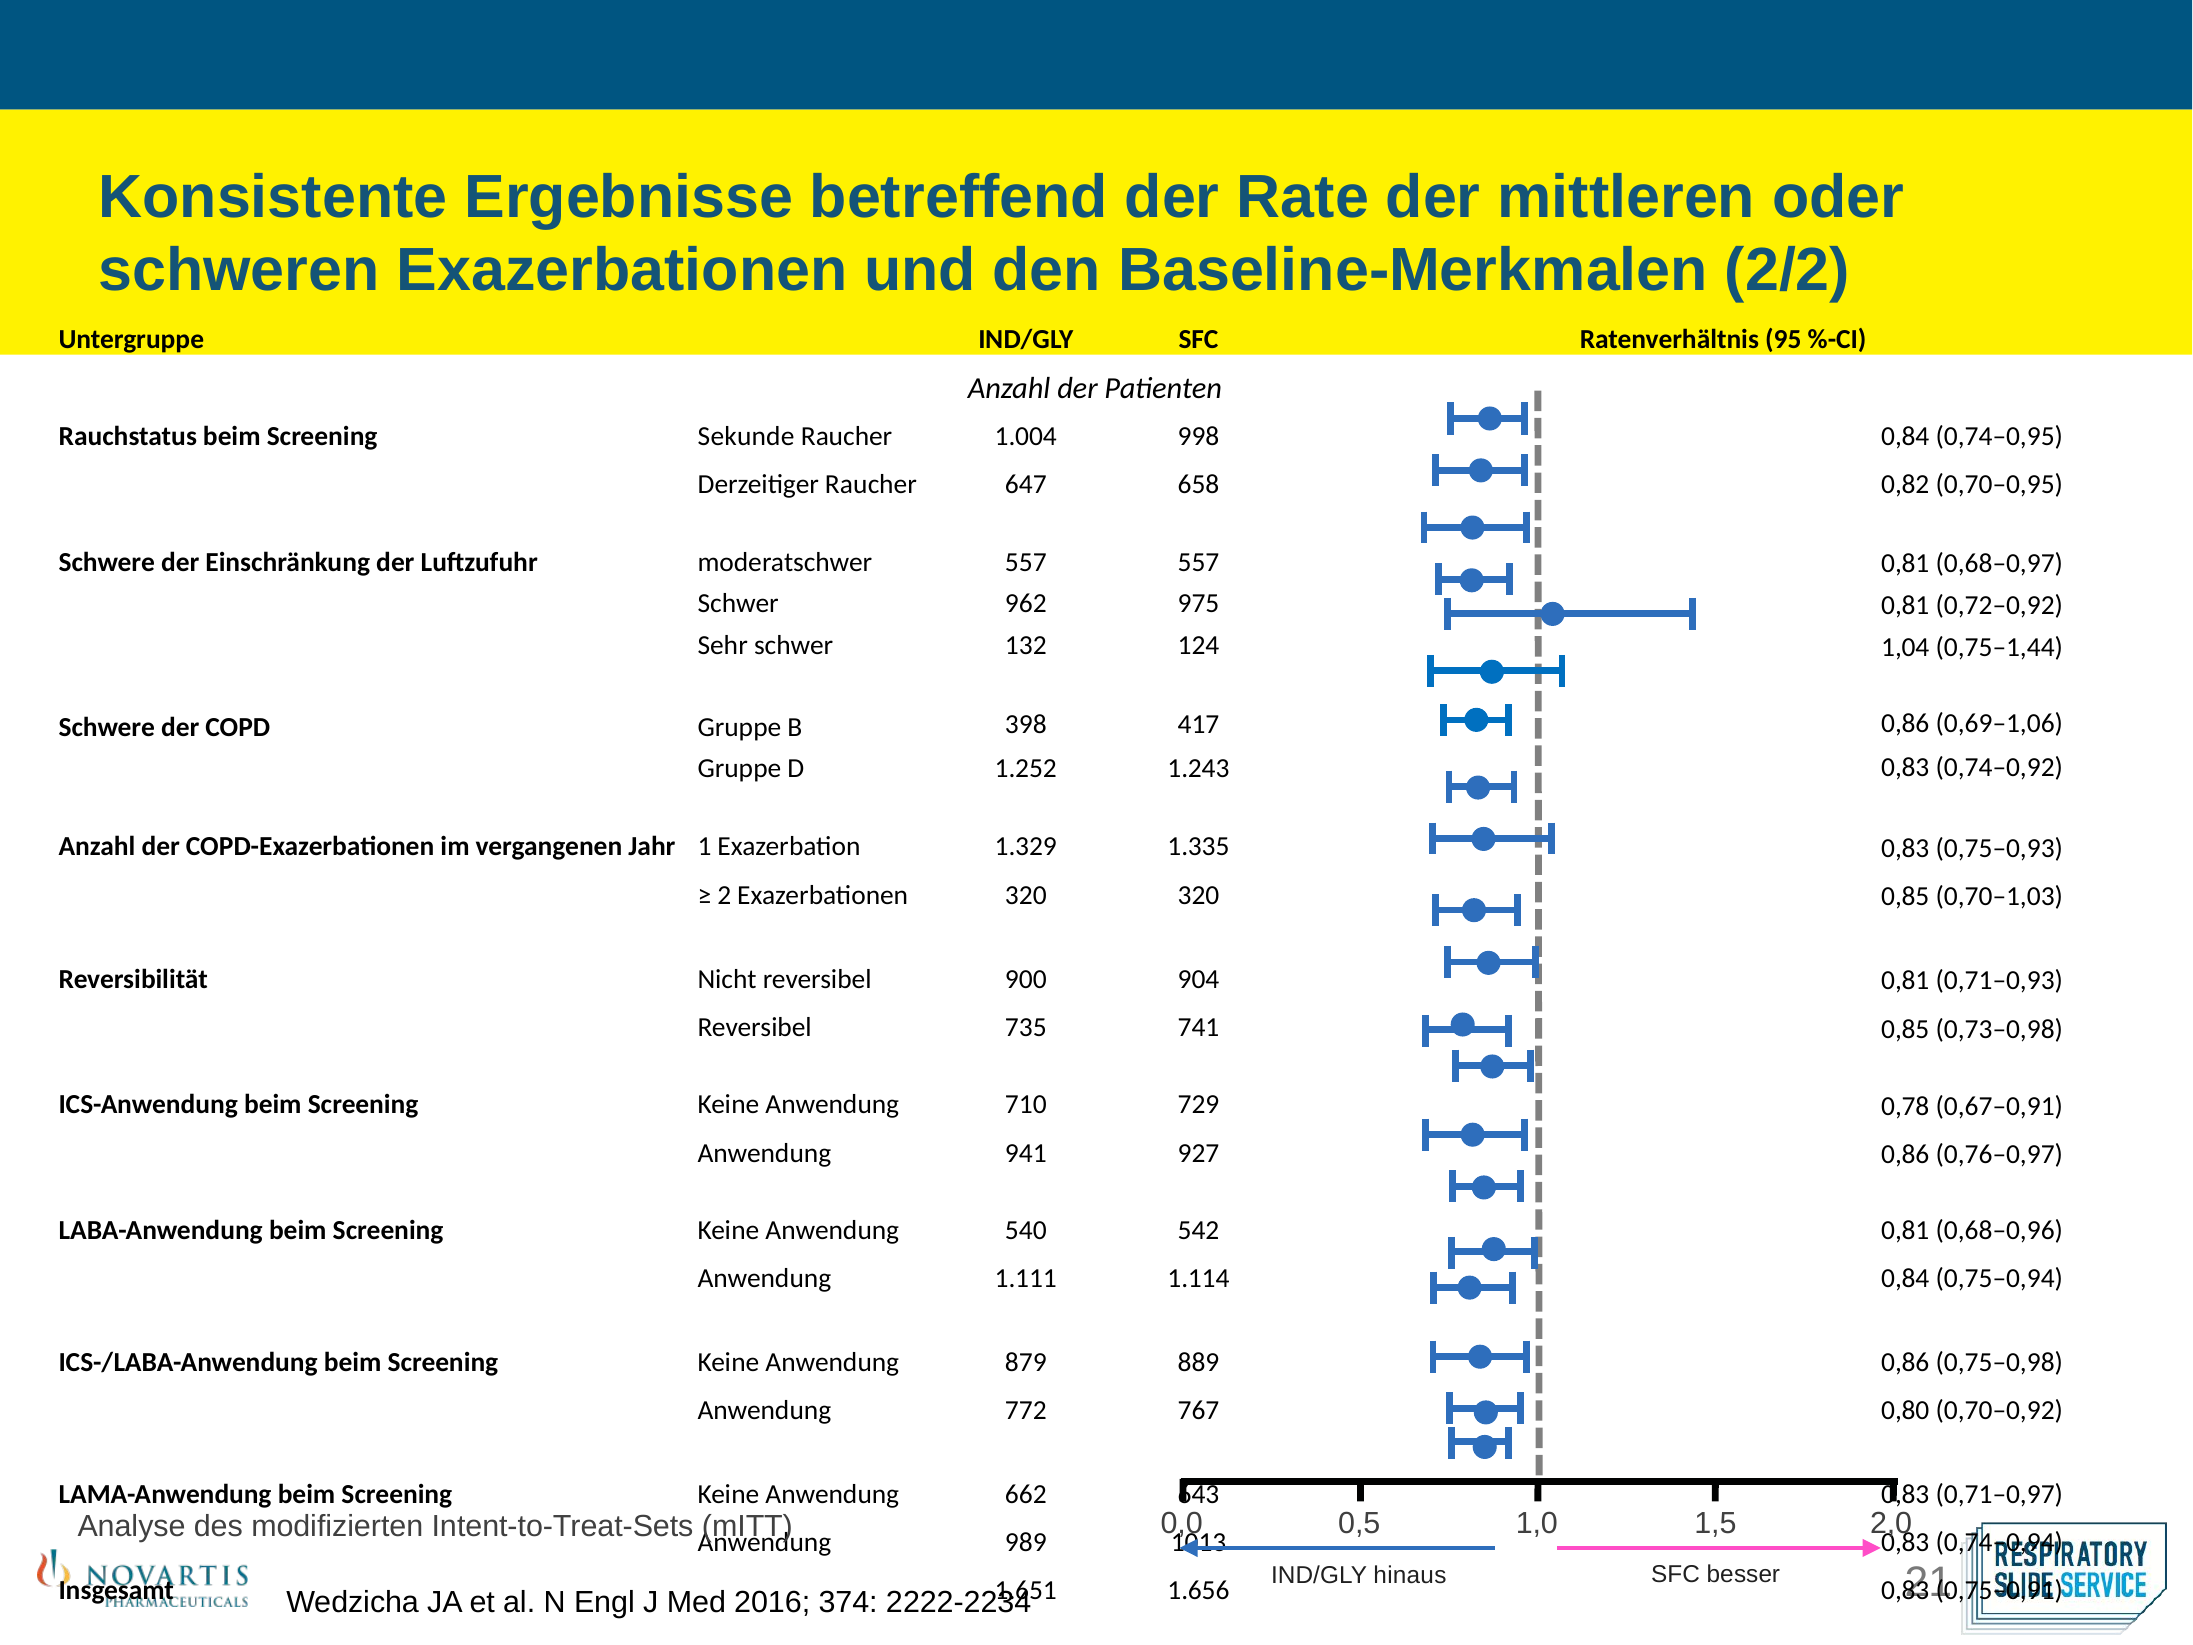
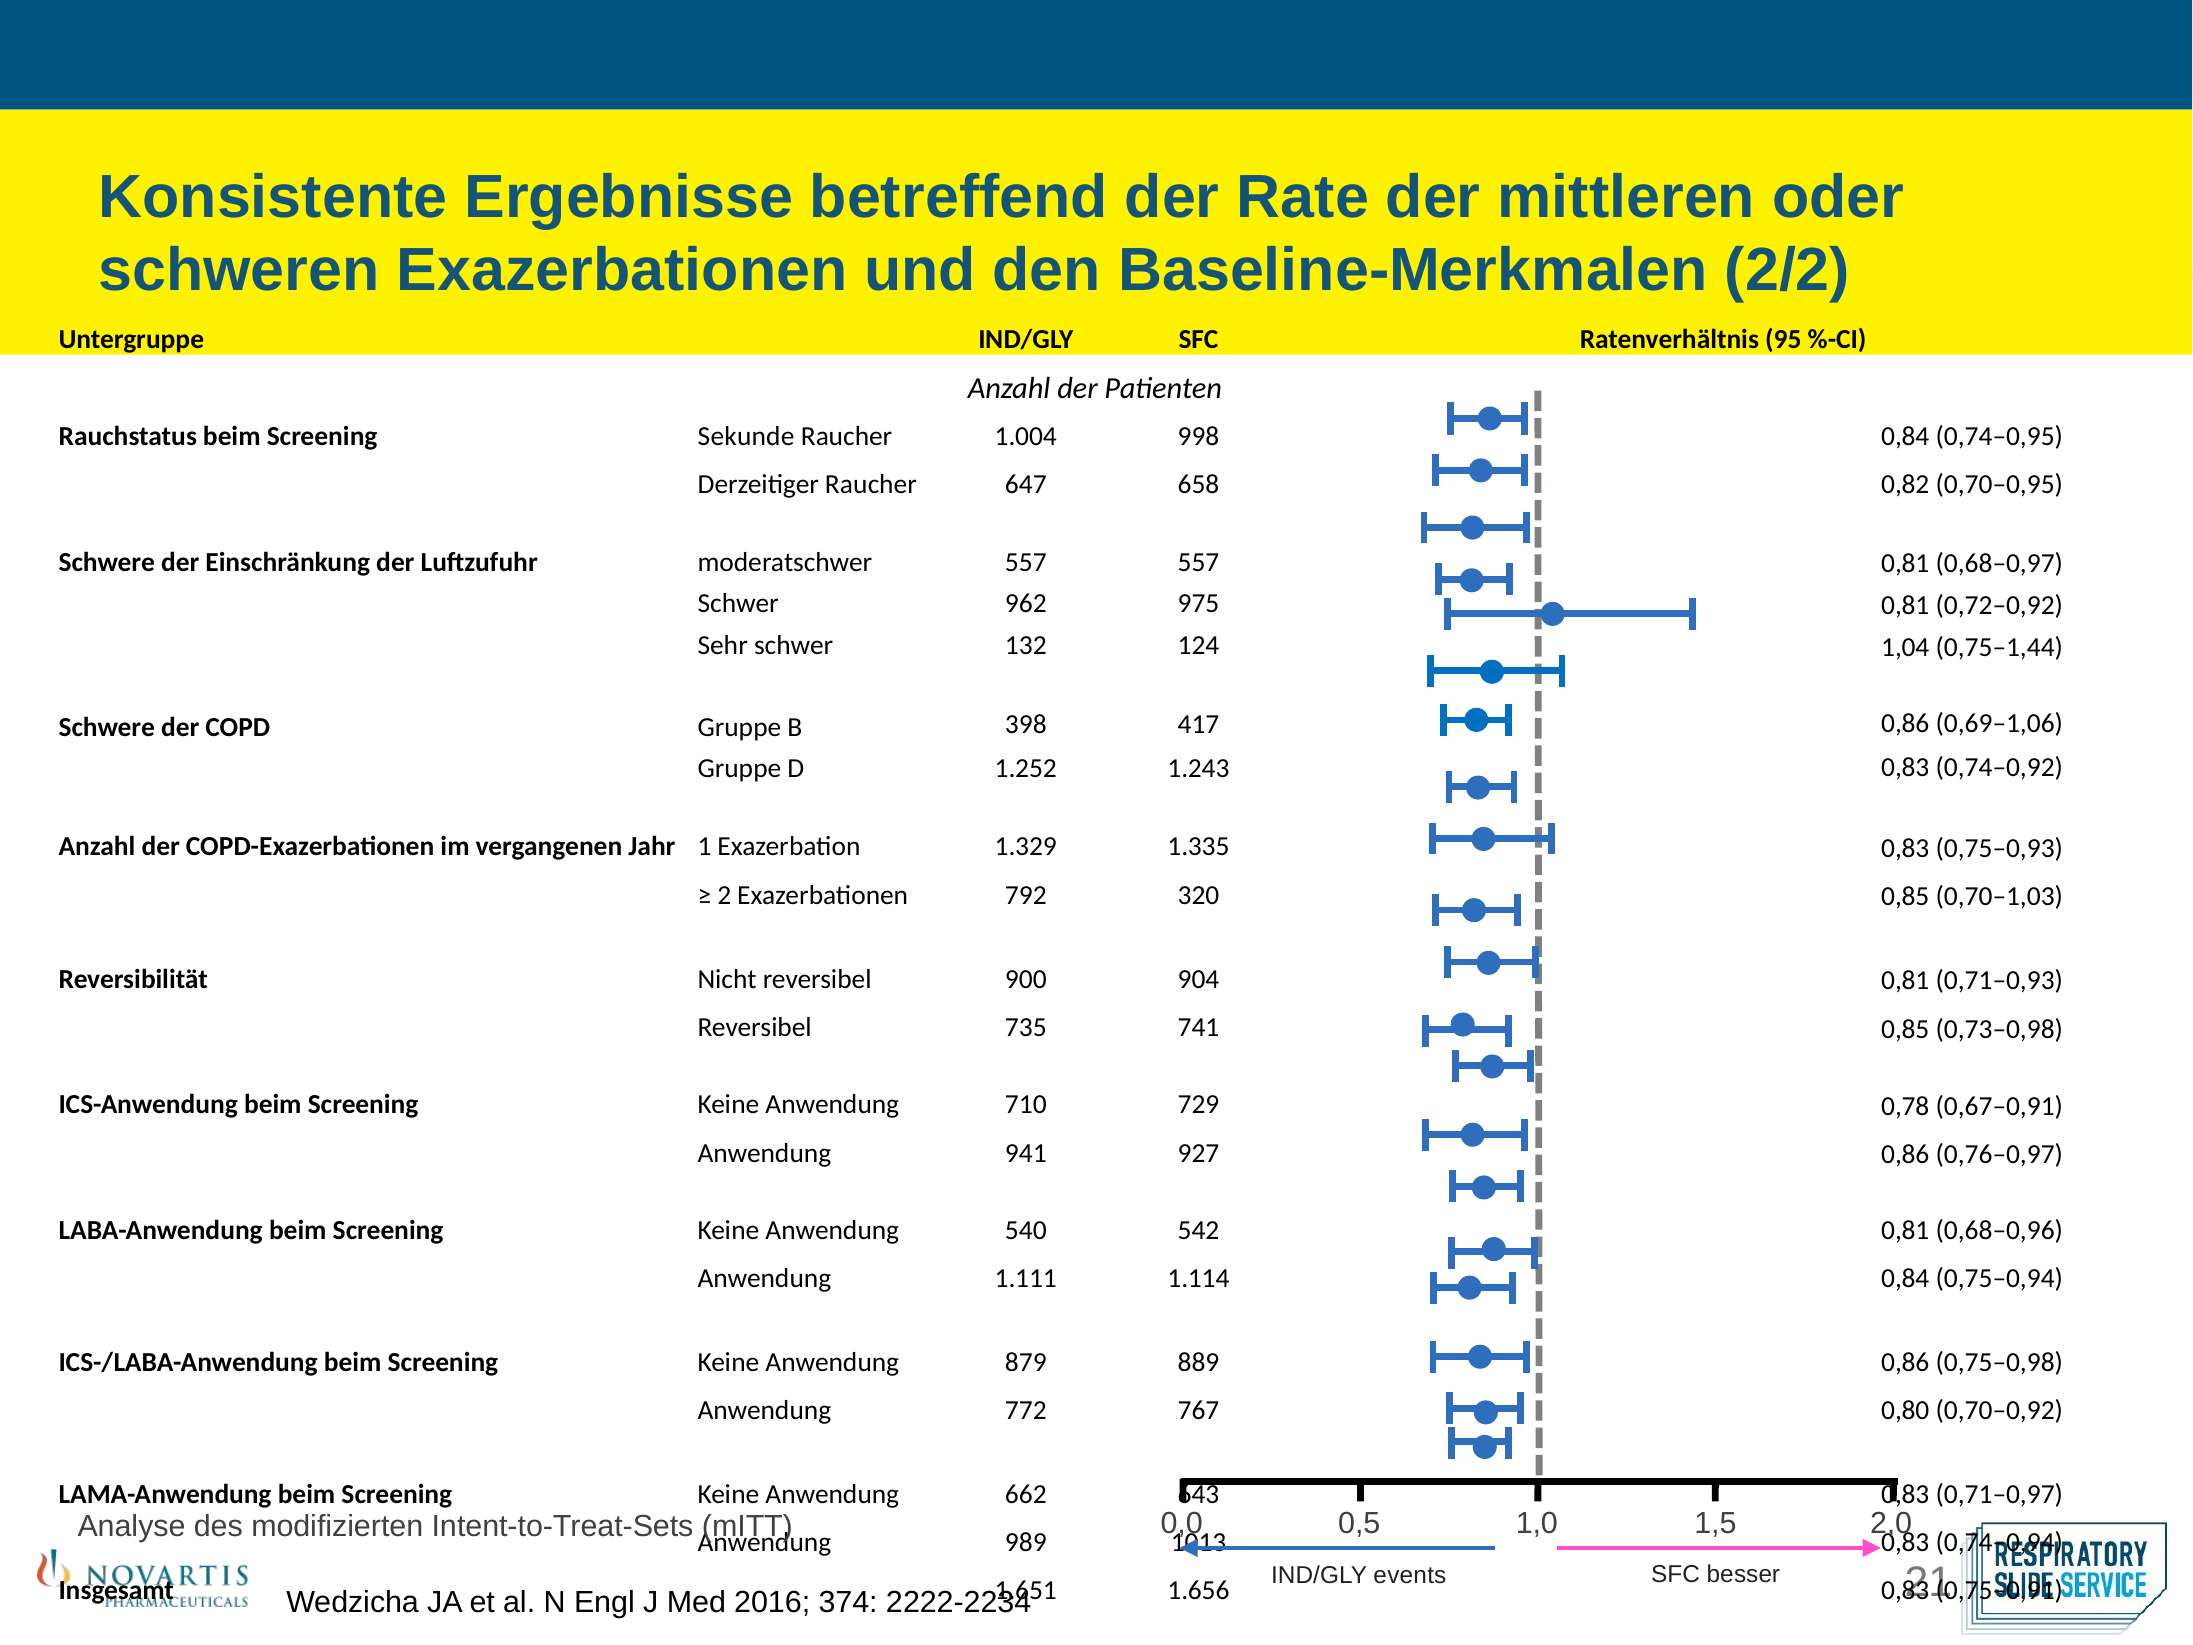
Exazerbationen 320: 320 -> 792
hinaus: hinaus -> events
